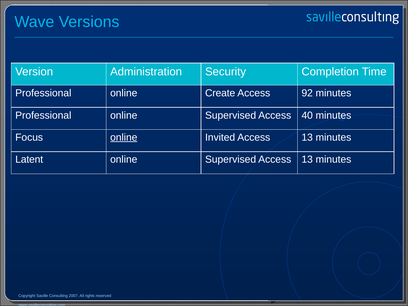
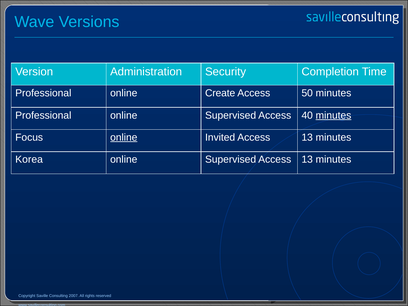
92: 92 -> 50
minutes at (333, 115) underline: none -> present
Latent: Latent -> Korea
